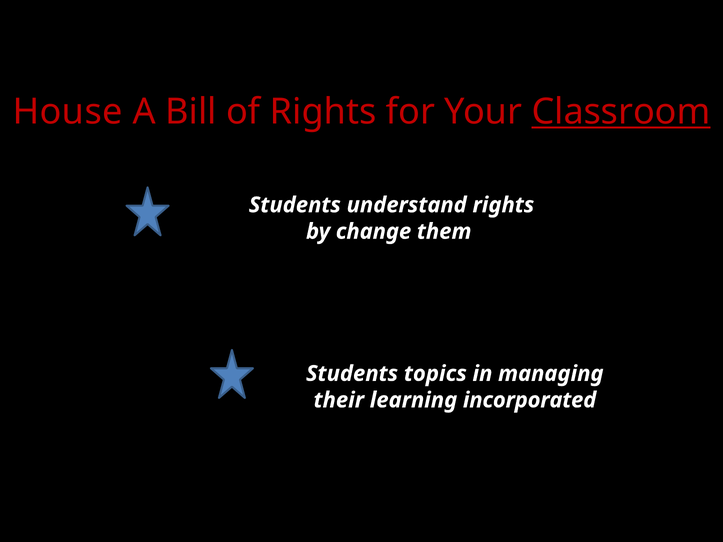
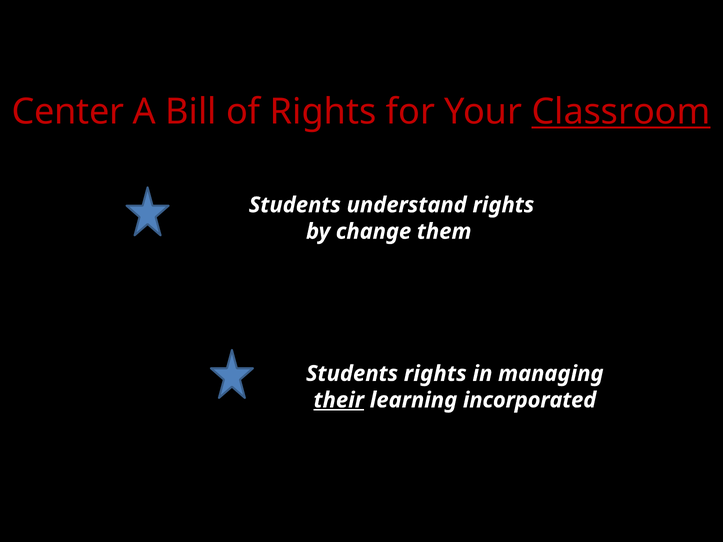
House: House -> Center
Students topics: topics -> rights
their underline: none -> present
